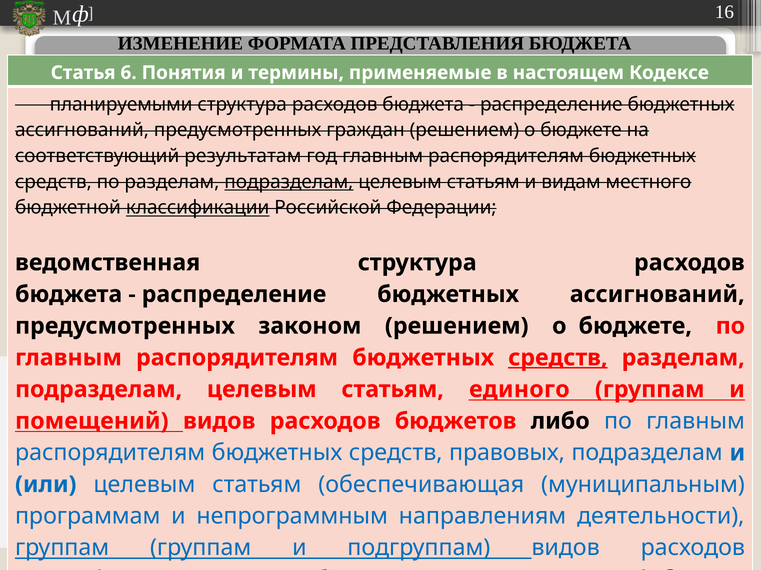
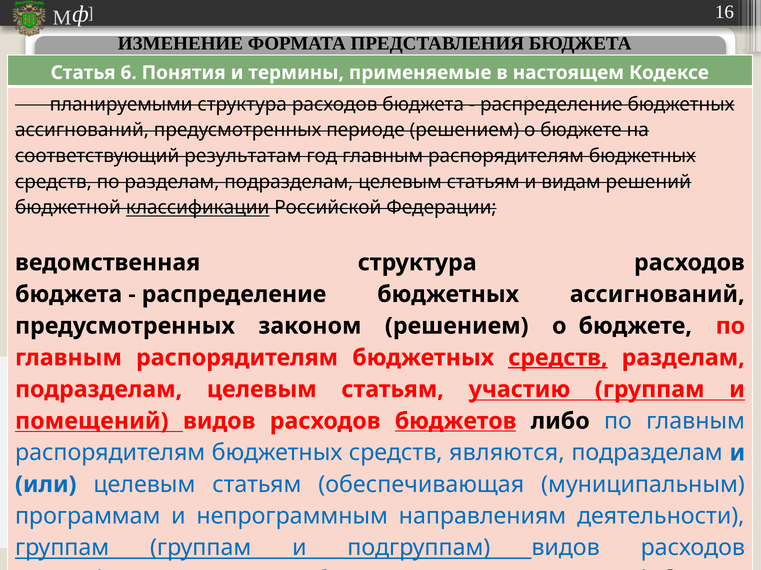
граждан: граждан -> периоде
подразделам at (289, 182) underline: present -> none
местного: местного -> решений
единого: единого -> участию
бюджетов at (456, 422) underline: none -> present
правовых: правовых -> являются
